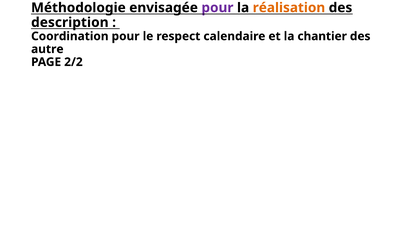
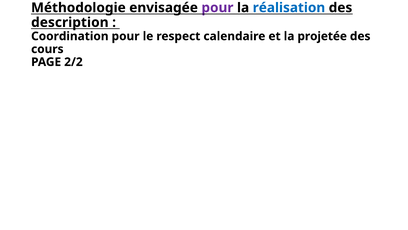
réalisation colour: orange -> blue
chantier: chantier -> projetée
autre: autre -> cours
